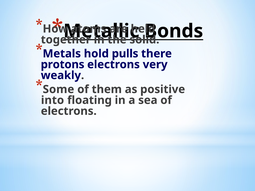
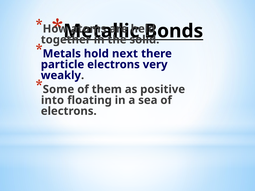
pulls: pulls -> next
protons: protons -> particle
